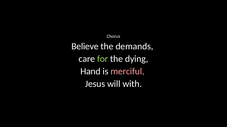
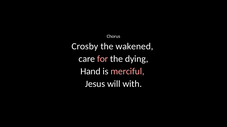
Believe: Believe -> Crosby
demands: demands -> wakened
for colour: light green -> pink
